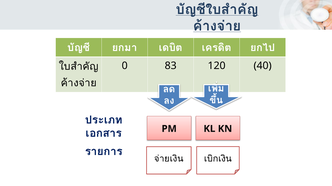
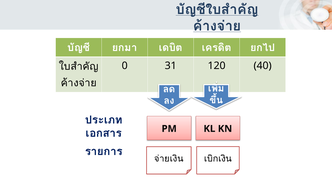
83: 83 -> 31
